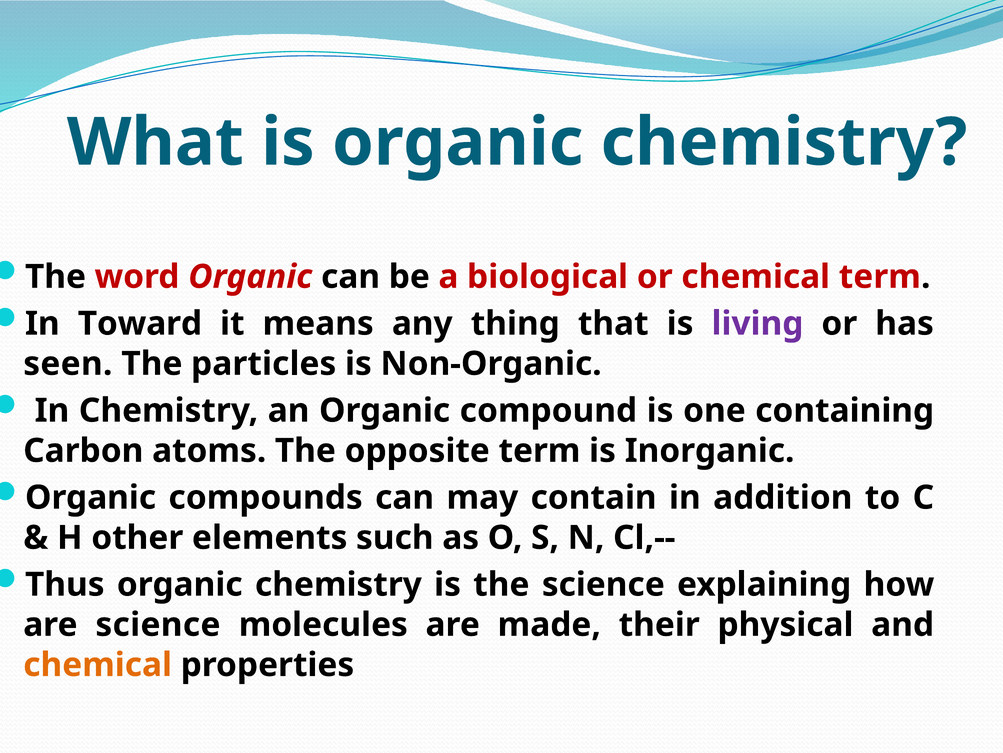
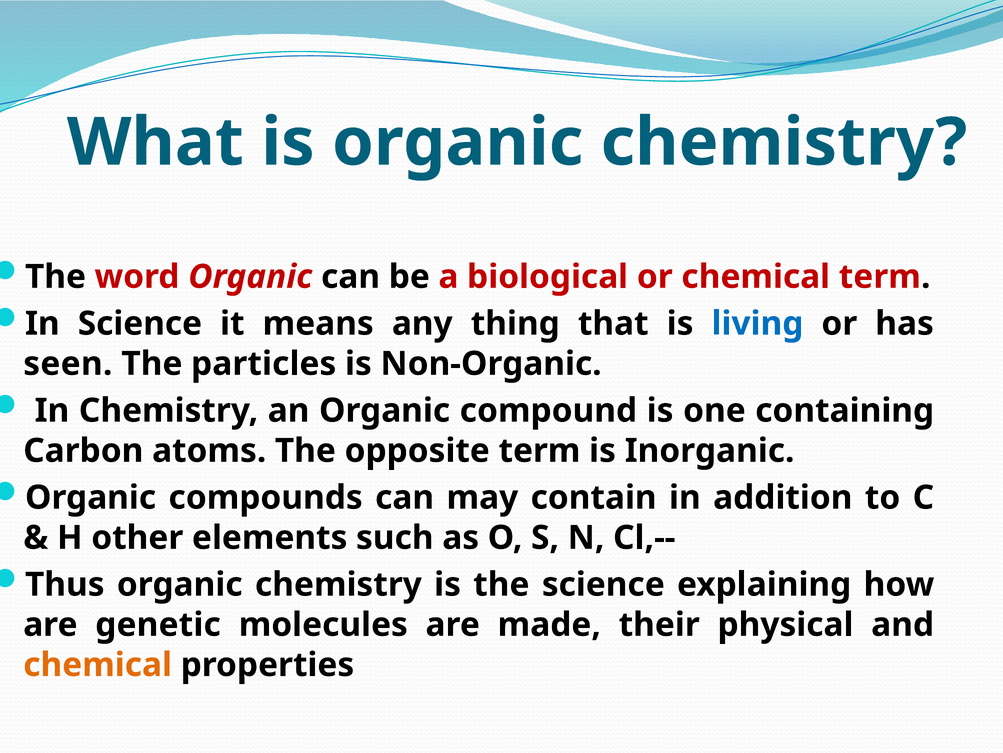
In Toward: Toward -> Science
living colour: purple -> blue
are science: science -> genetic
